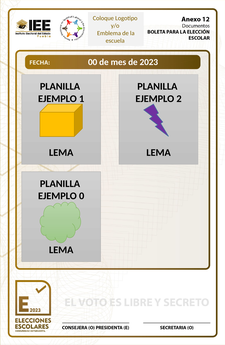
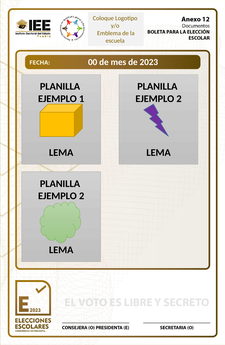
0 at (82, 196): 0 -> 2
